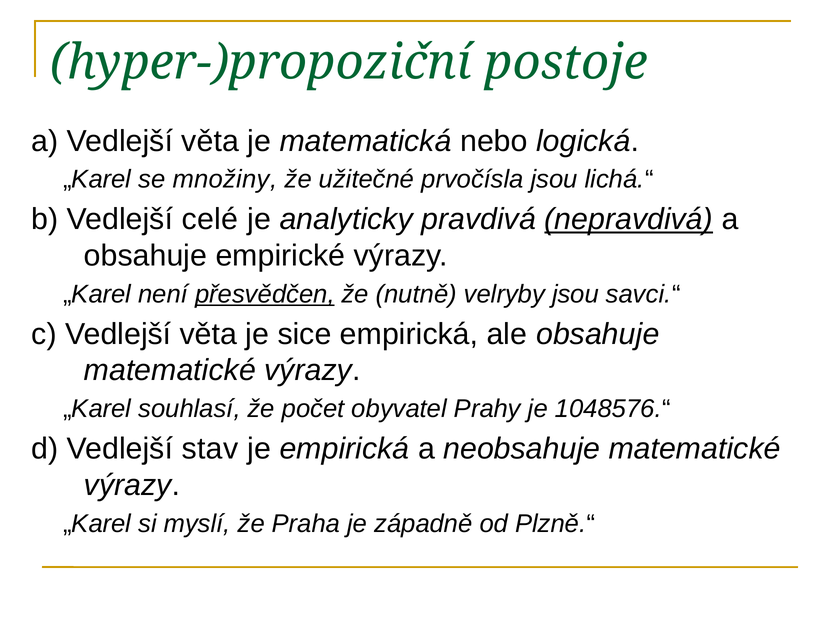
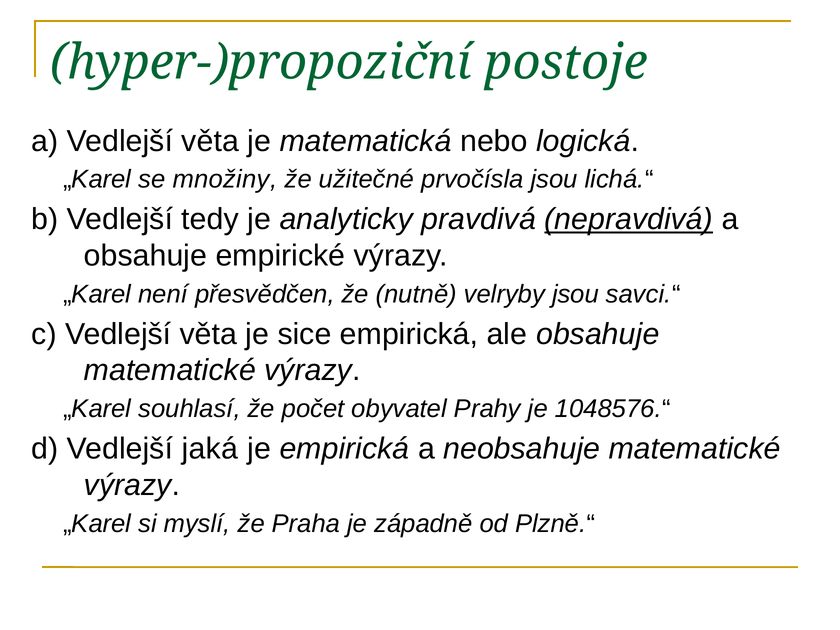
celé: celé -> tedy
přesvědčen underline: present -> none
stav: stav -> jaká
